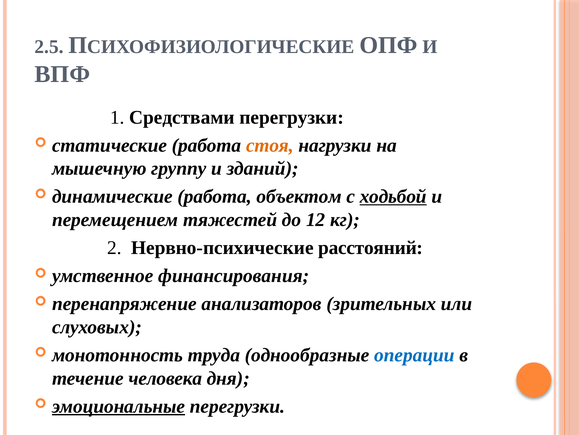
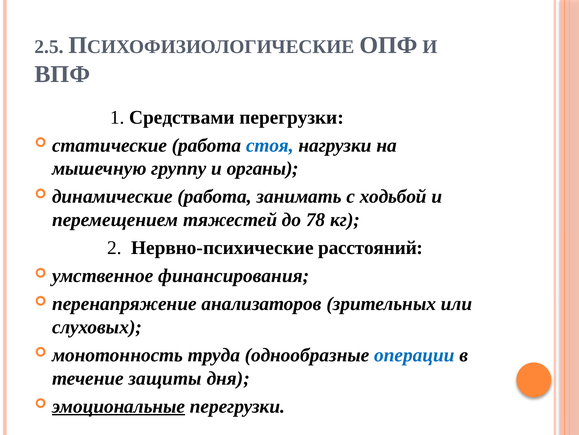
стоя colour: orange -> blue
зданий: зданий -> органы
объектом: объектом -> занимать
ходьбой underline: present -> none
12: 12 -> 78
человека: человека -> защиты
